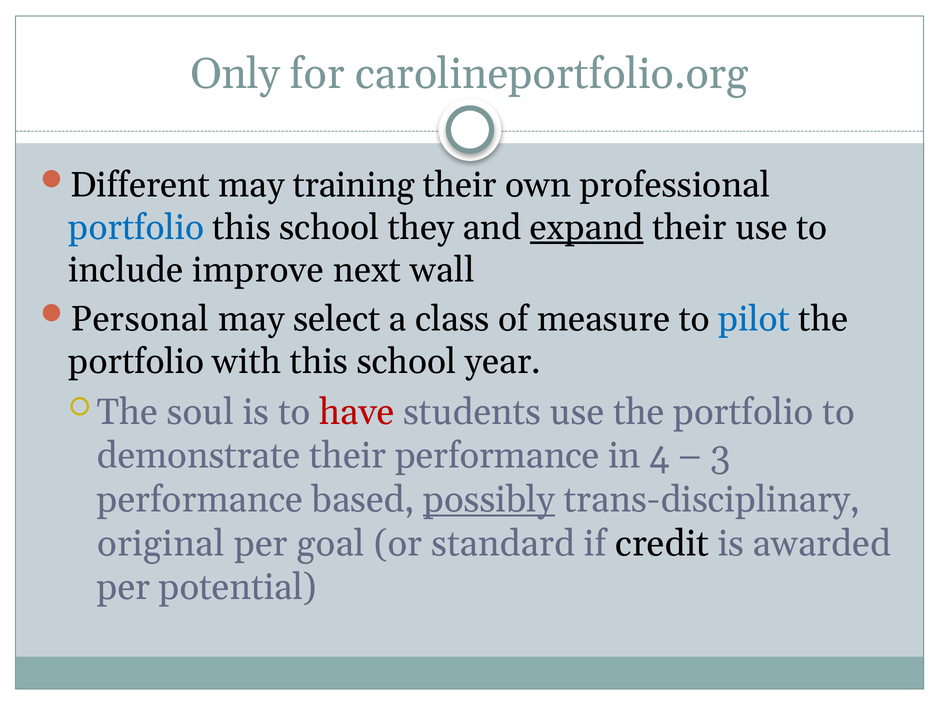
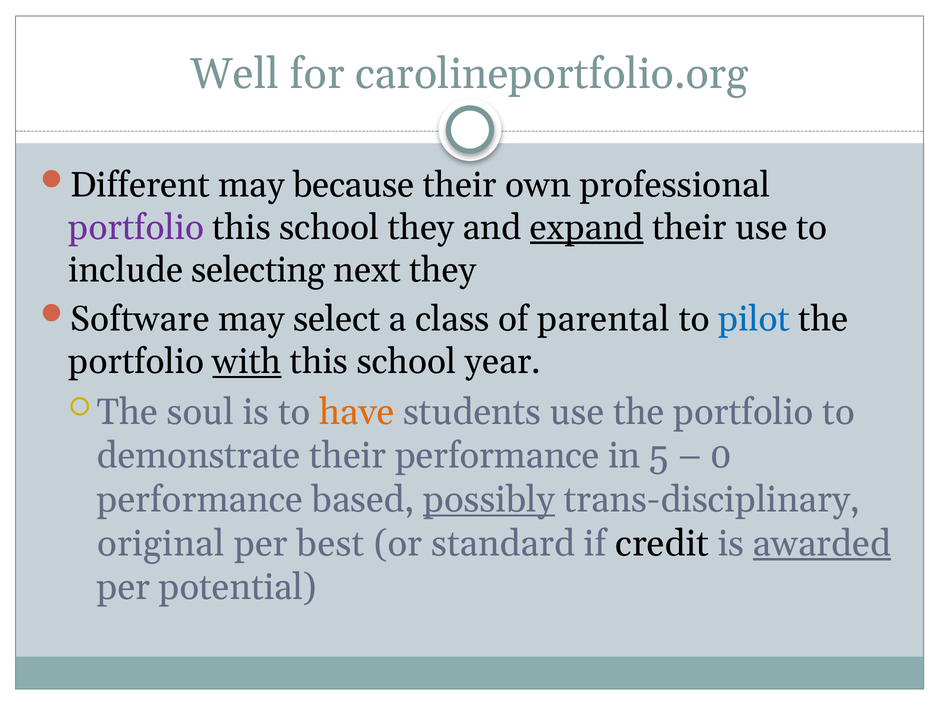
Only: Only -> Well
training: training -> because
portfolio at (136, 228) colour: blue -> purple
improve: improve -> selecting
next wall: wall -> they
Personal: Personal -> Software
measure: measure -> parental
with underline: none -> present
have colour: red -> orange
4: 4 -> 5
3: 3 -> 0
goal: goal -> best
awarded underline: none -> present
